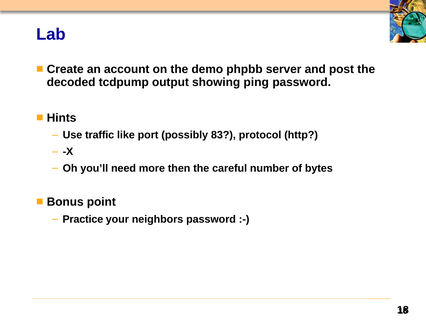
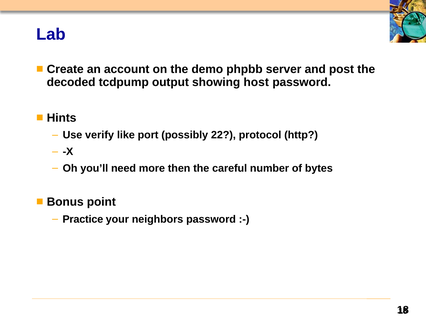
ping: ping -> host
traffic: traffic -> verify
83: 83 -> 22
